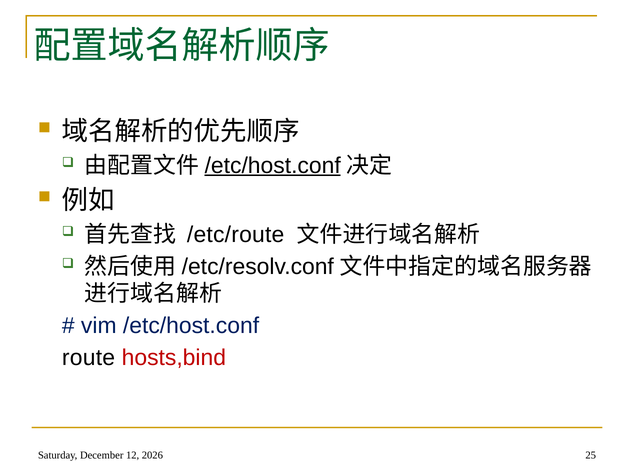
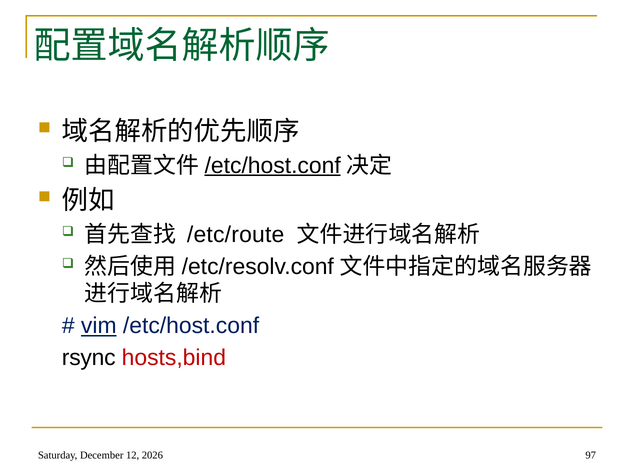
vim underline: none -> present
route: route -> rsync
25: 25 -> 97
